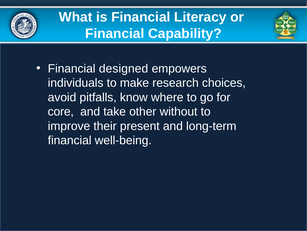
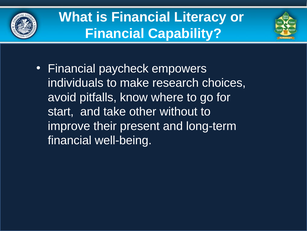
designed: designed -> paycheck
core: core -> start
